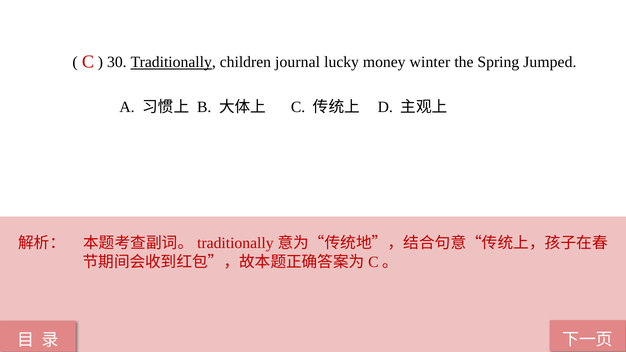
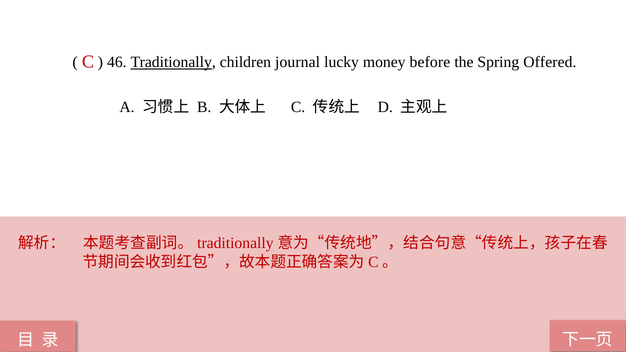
30: 30 -> 46
winter: winter -> before
Jumped: Jumped -> Offered
